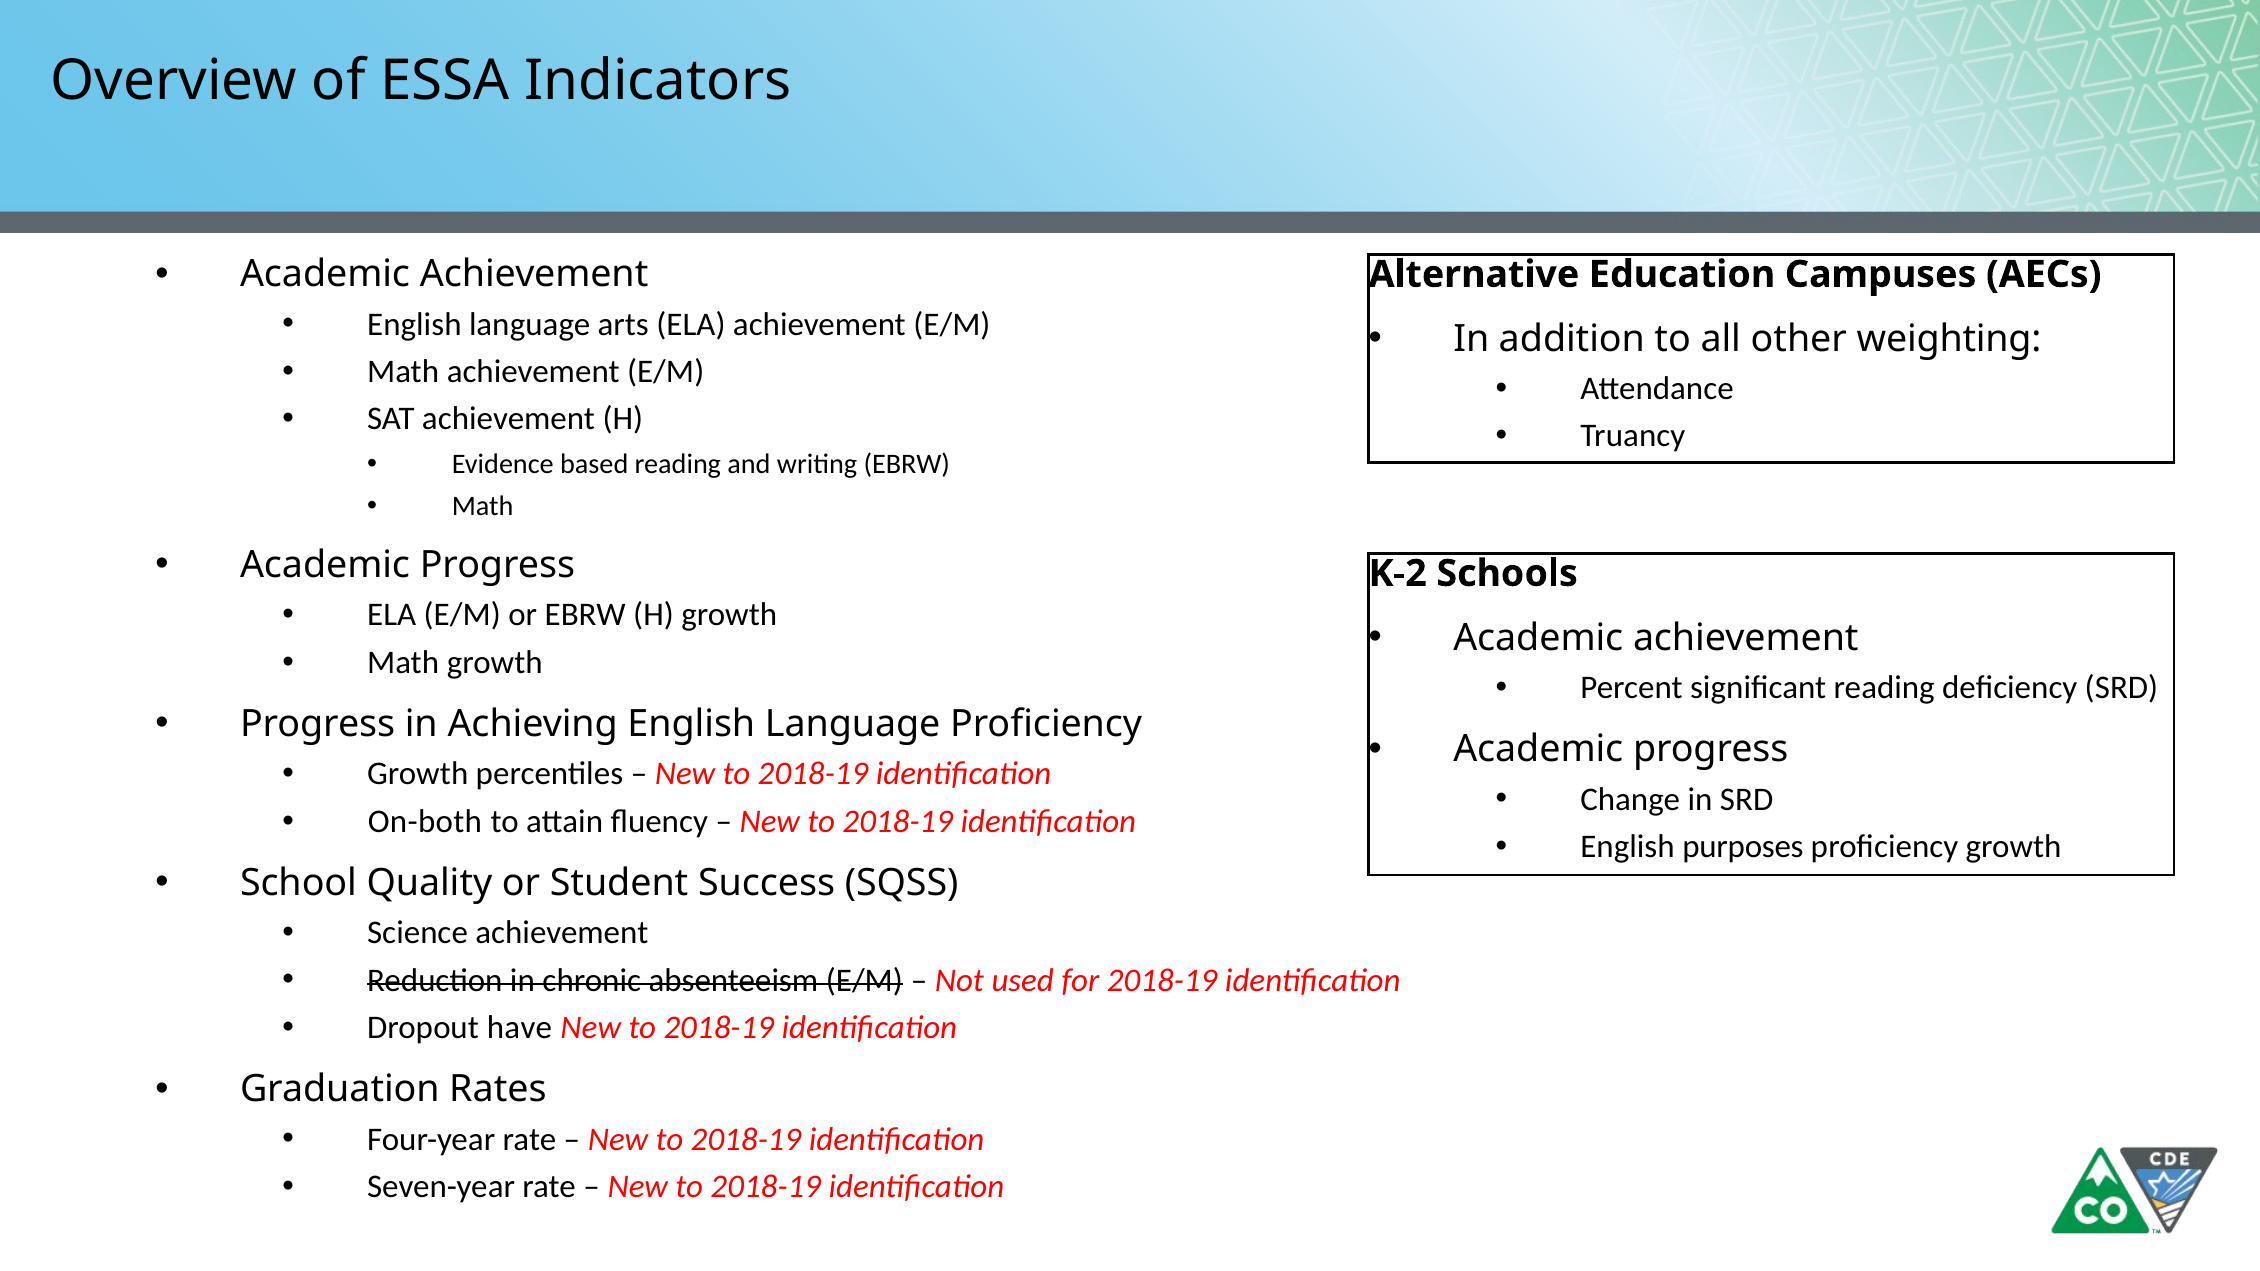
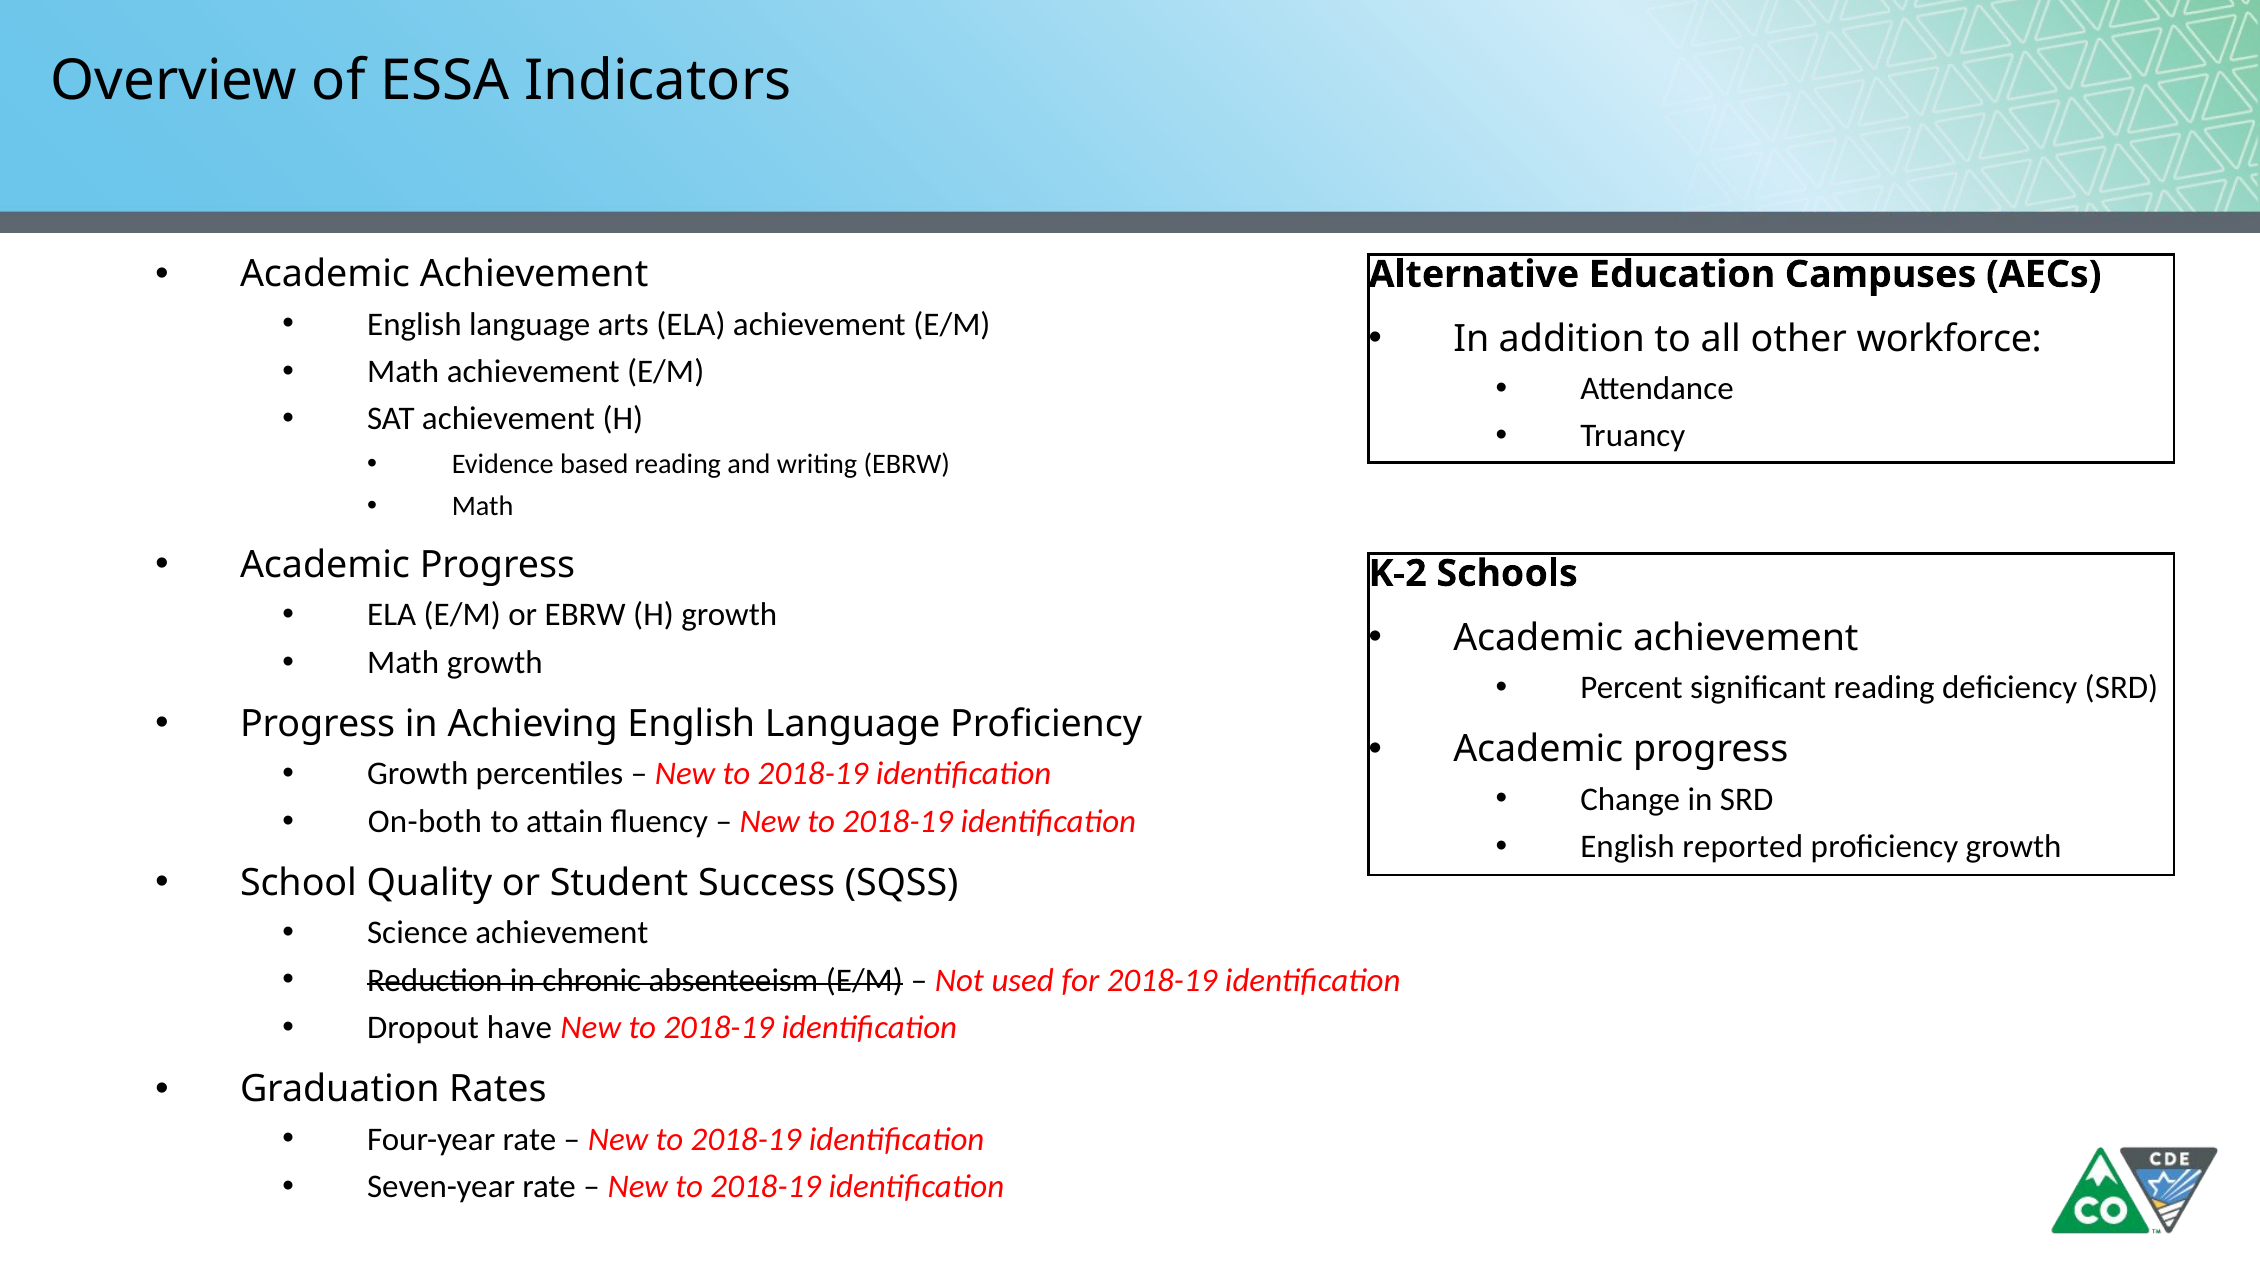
weighting: weighting -> workforce
purposes: purposes -> reported
